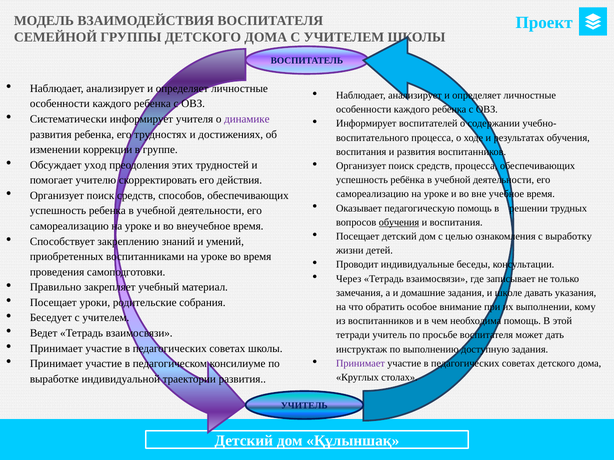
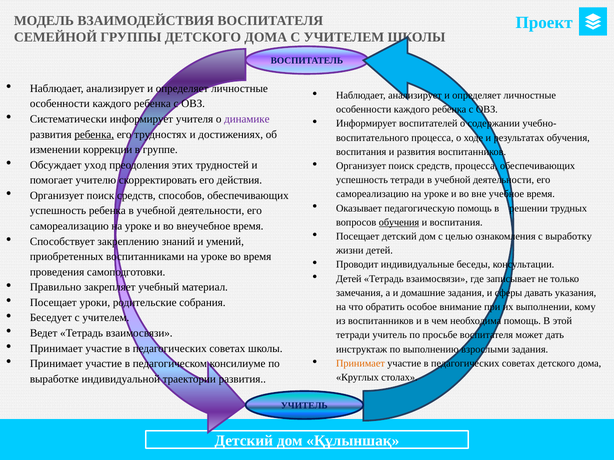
ребенка at (94, 135) underline: none -> present
успешность ребёнка: ребёнка -> тетради
Через at (349, 279): Через -> Детей
школе: школе -> сферы
доступную: доступную -> взрослыми
Принимает at (360, 364) colour: purple -> orange
